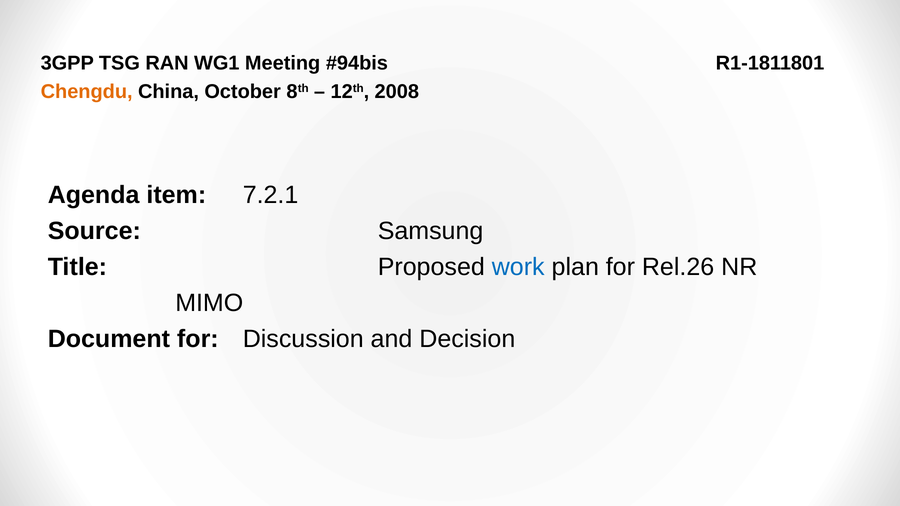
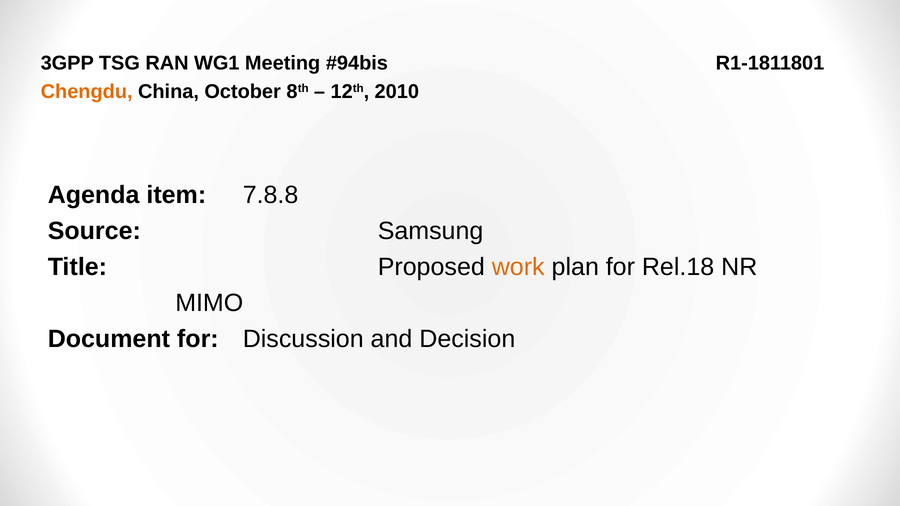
2008: 2008 -> 2010
7.2.1: 7.2.1 -> 7.8.8
work colour: blue -> orange
Rel.26: Rel.26 -> Rel.18
